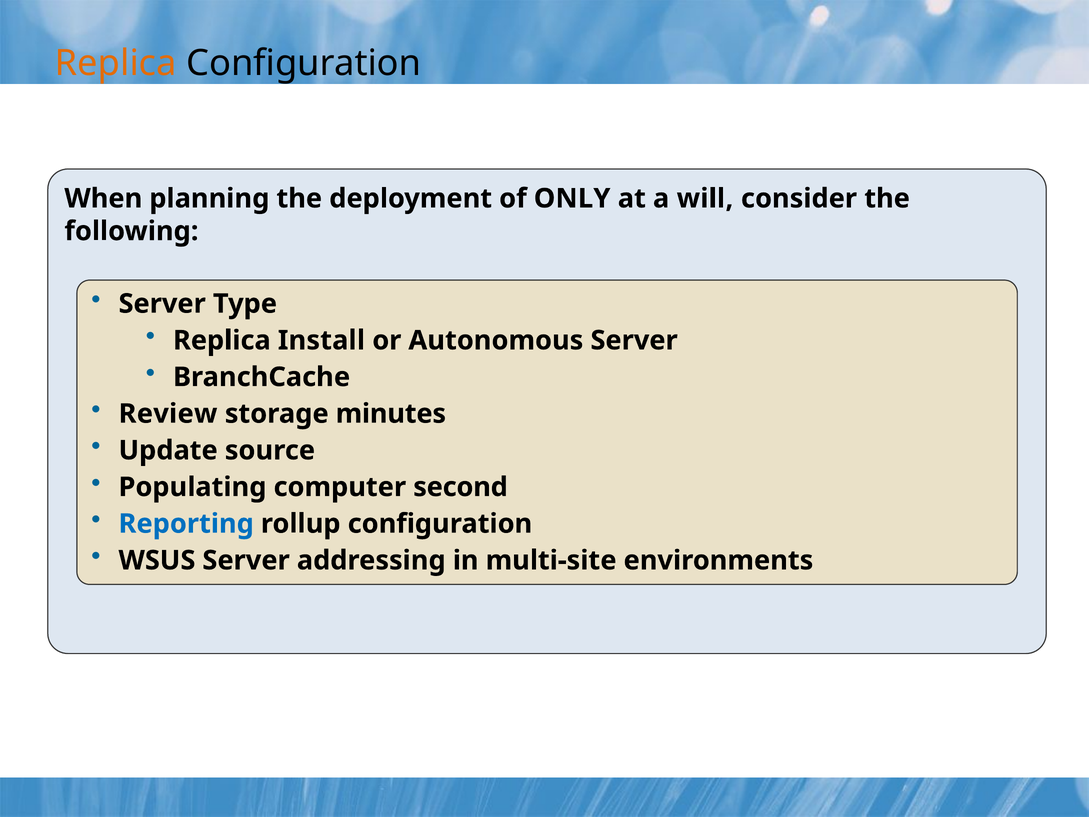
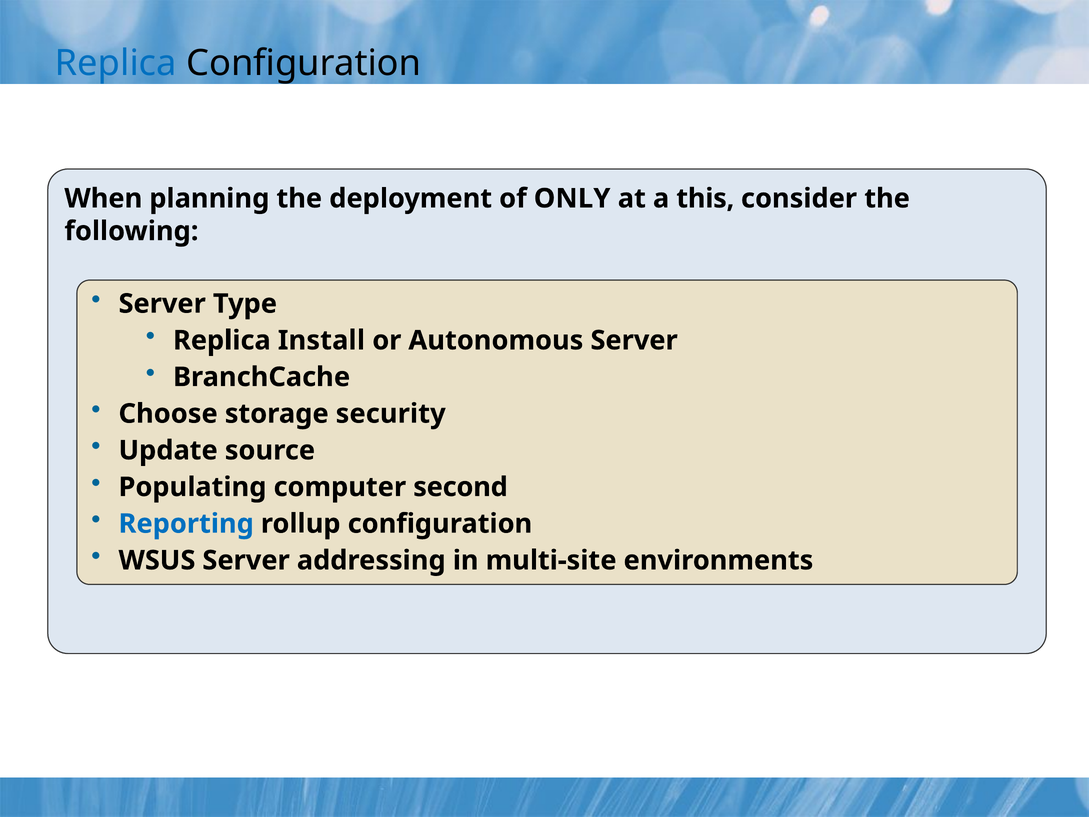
Replica at (116, 63) colour: orange -> blue
will: will -> this
Review: Review -> Choose
minutes: minutes -> security
